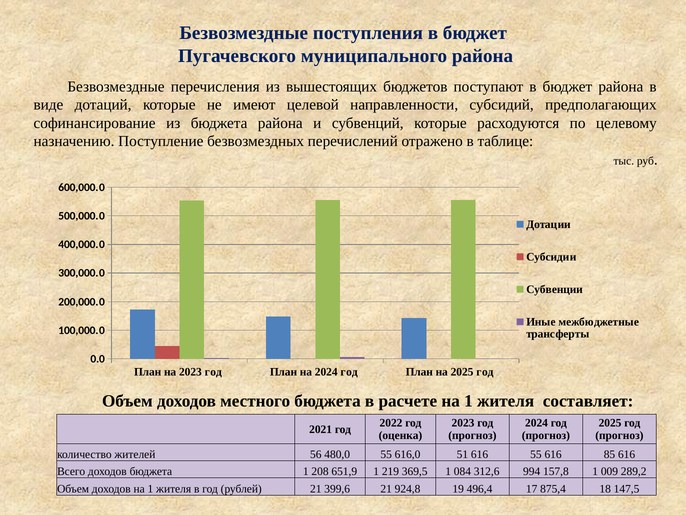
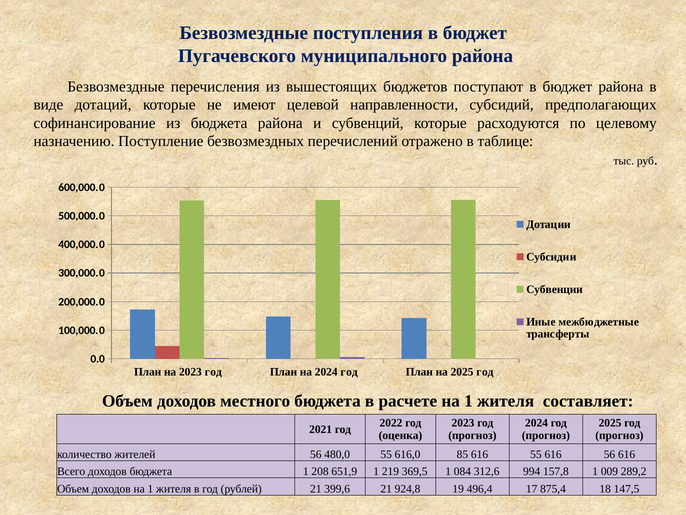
51: 51 -> 85
616 85: 85 -> 56
